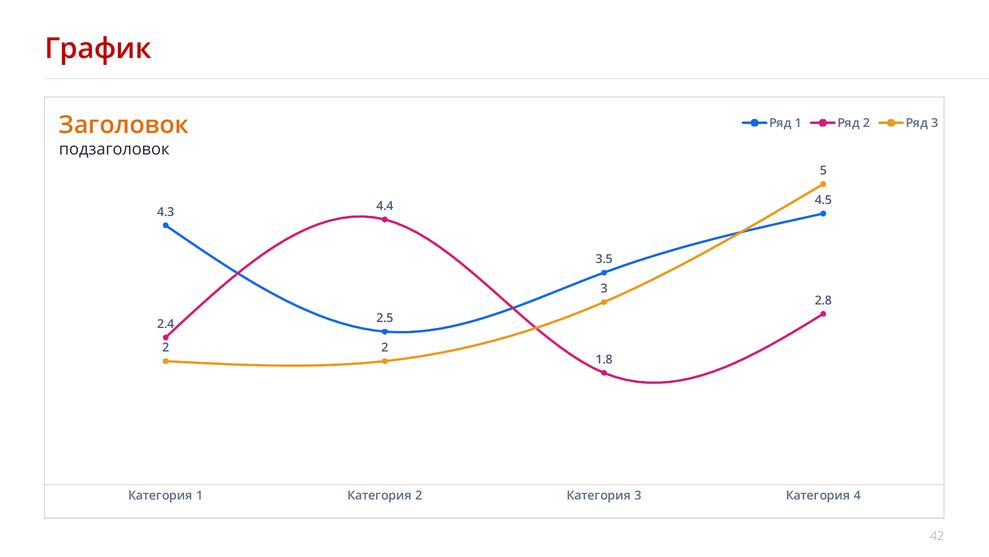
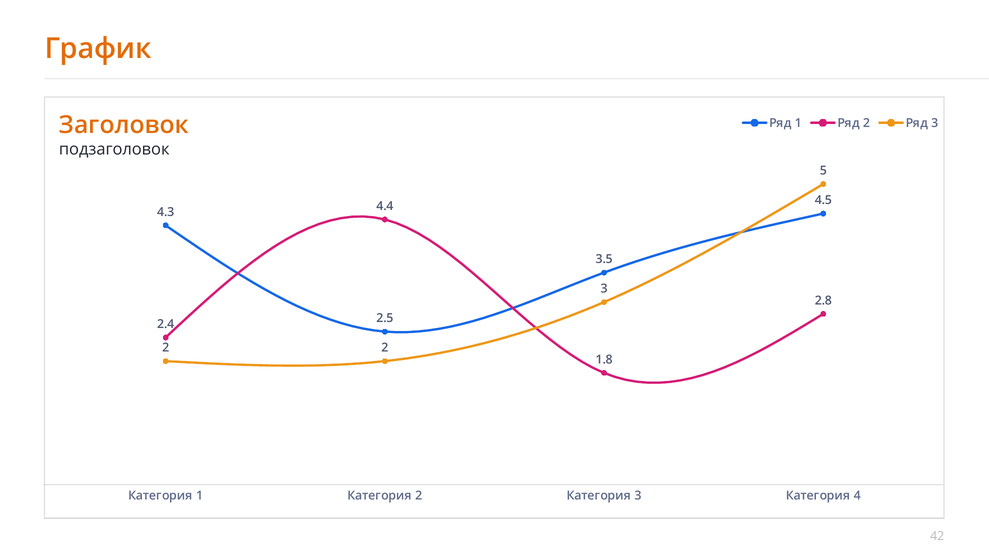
График colour: red -> orange
